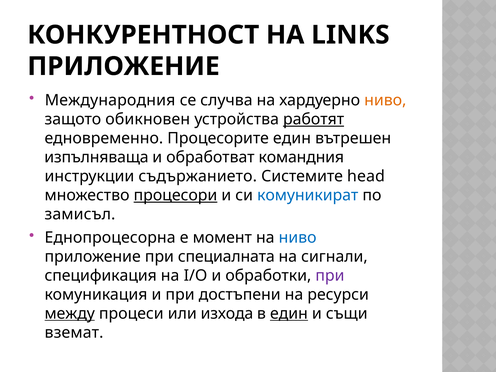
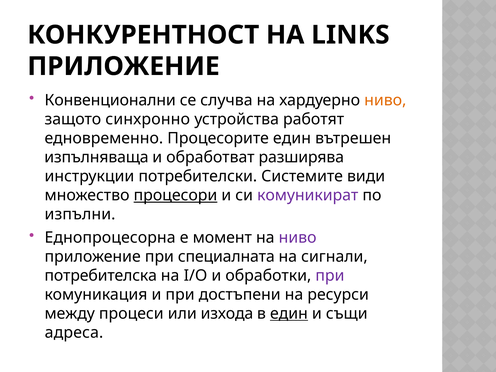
Международния: Международния -> Конвенционални
обикновен: обикновен -> синхронно
работят underline: present -> none
командния: командния -> разширява
съдържанието: съдържанието -> потребителски
head: head -> види
комуникират colour: blue -> purple
замисъл: замисъл -> изпълни
ниво at (298, 238) colour: blue -> purple
спецификация: спецификация -> потребителска
между underline: present -> none
вземат: вземат -> адреса
